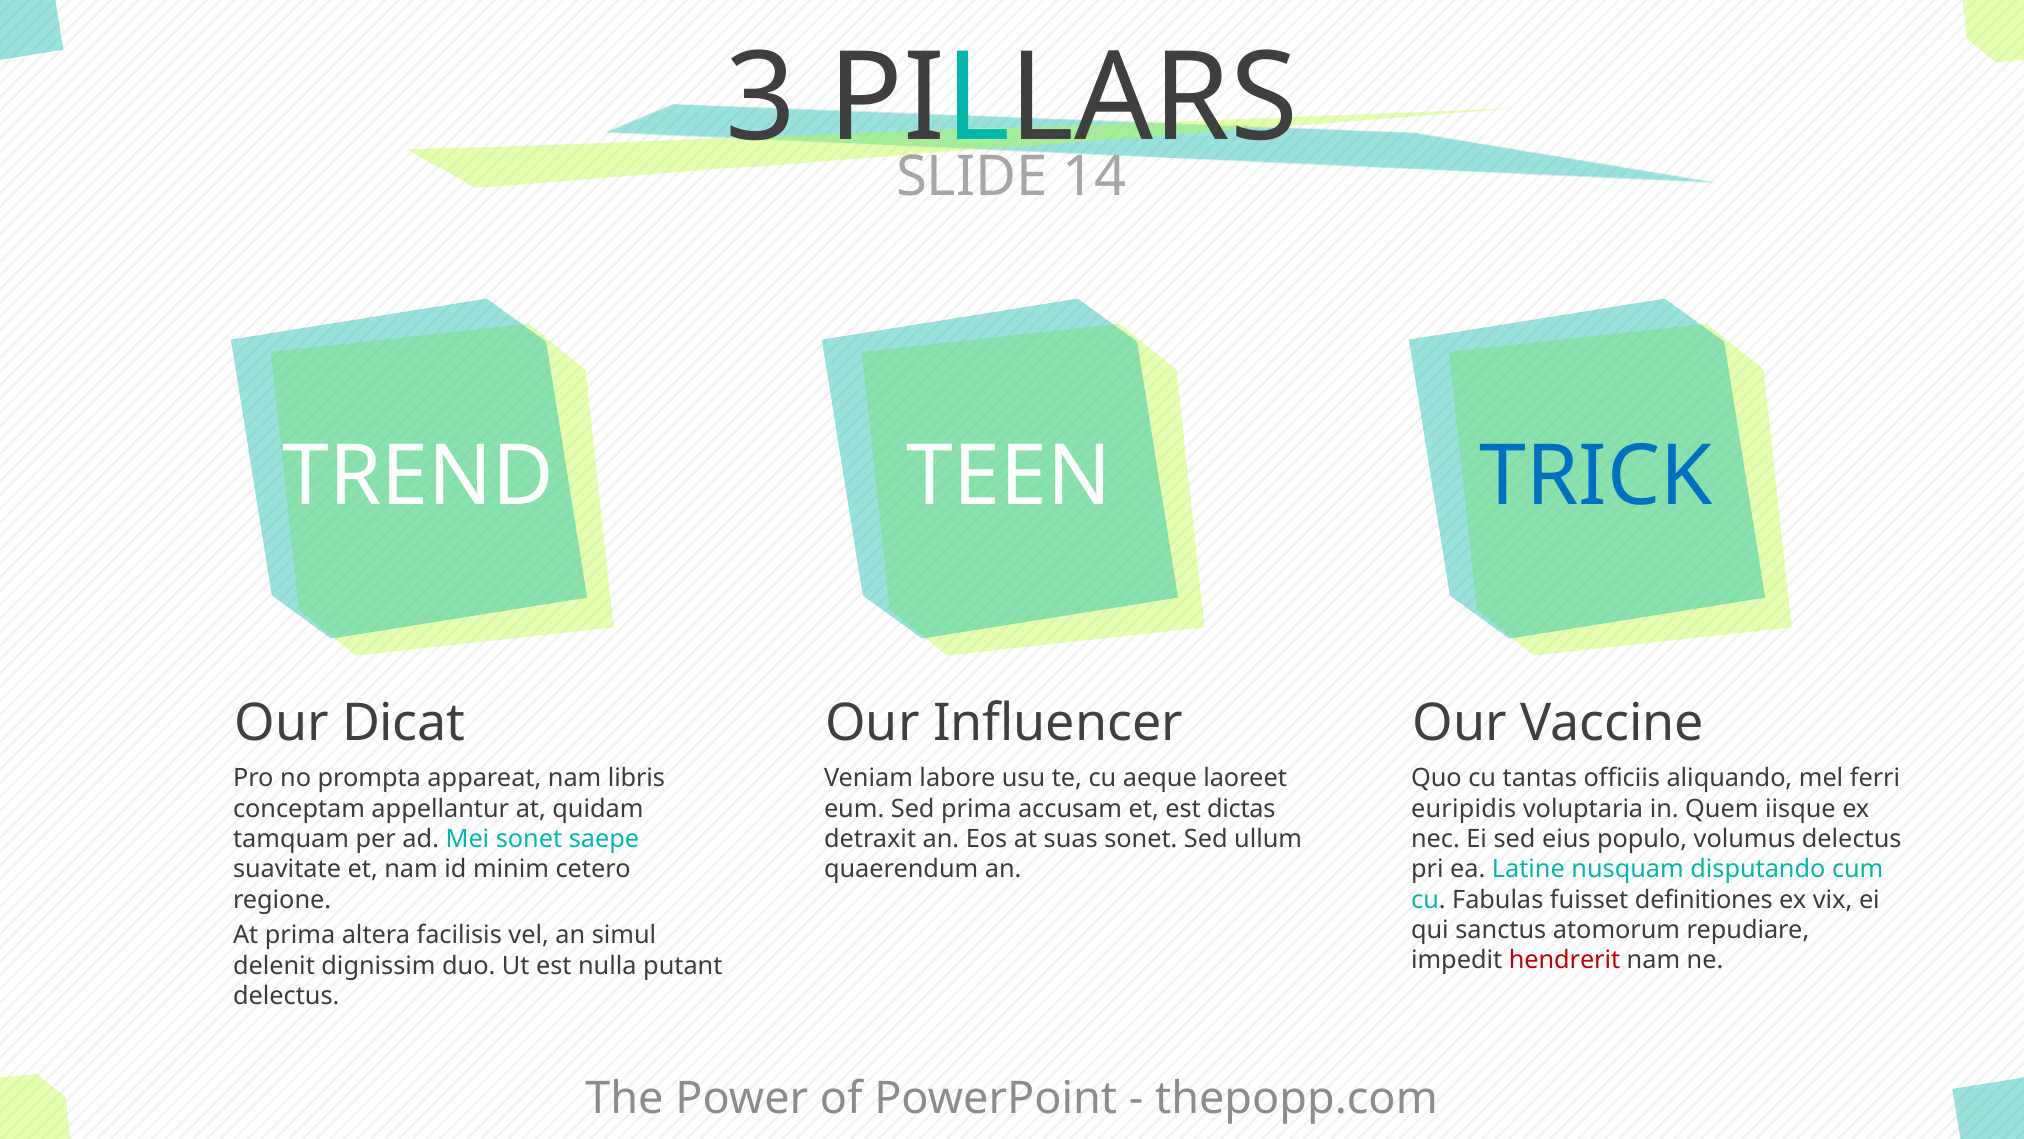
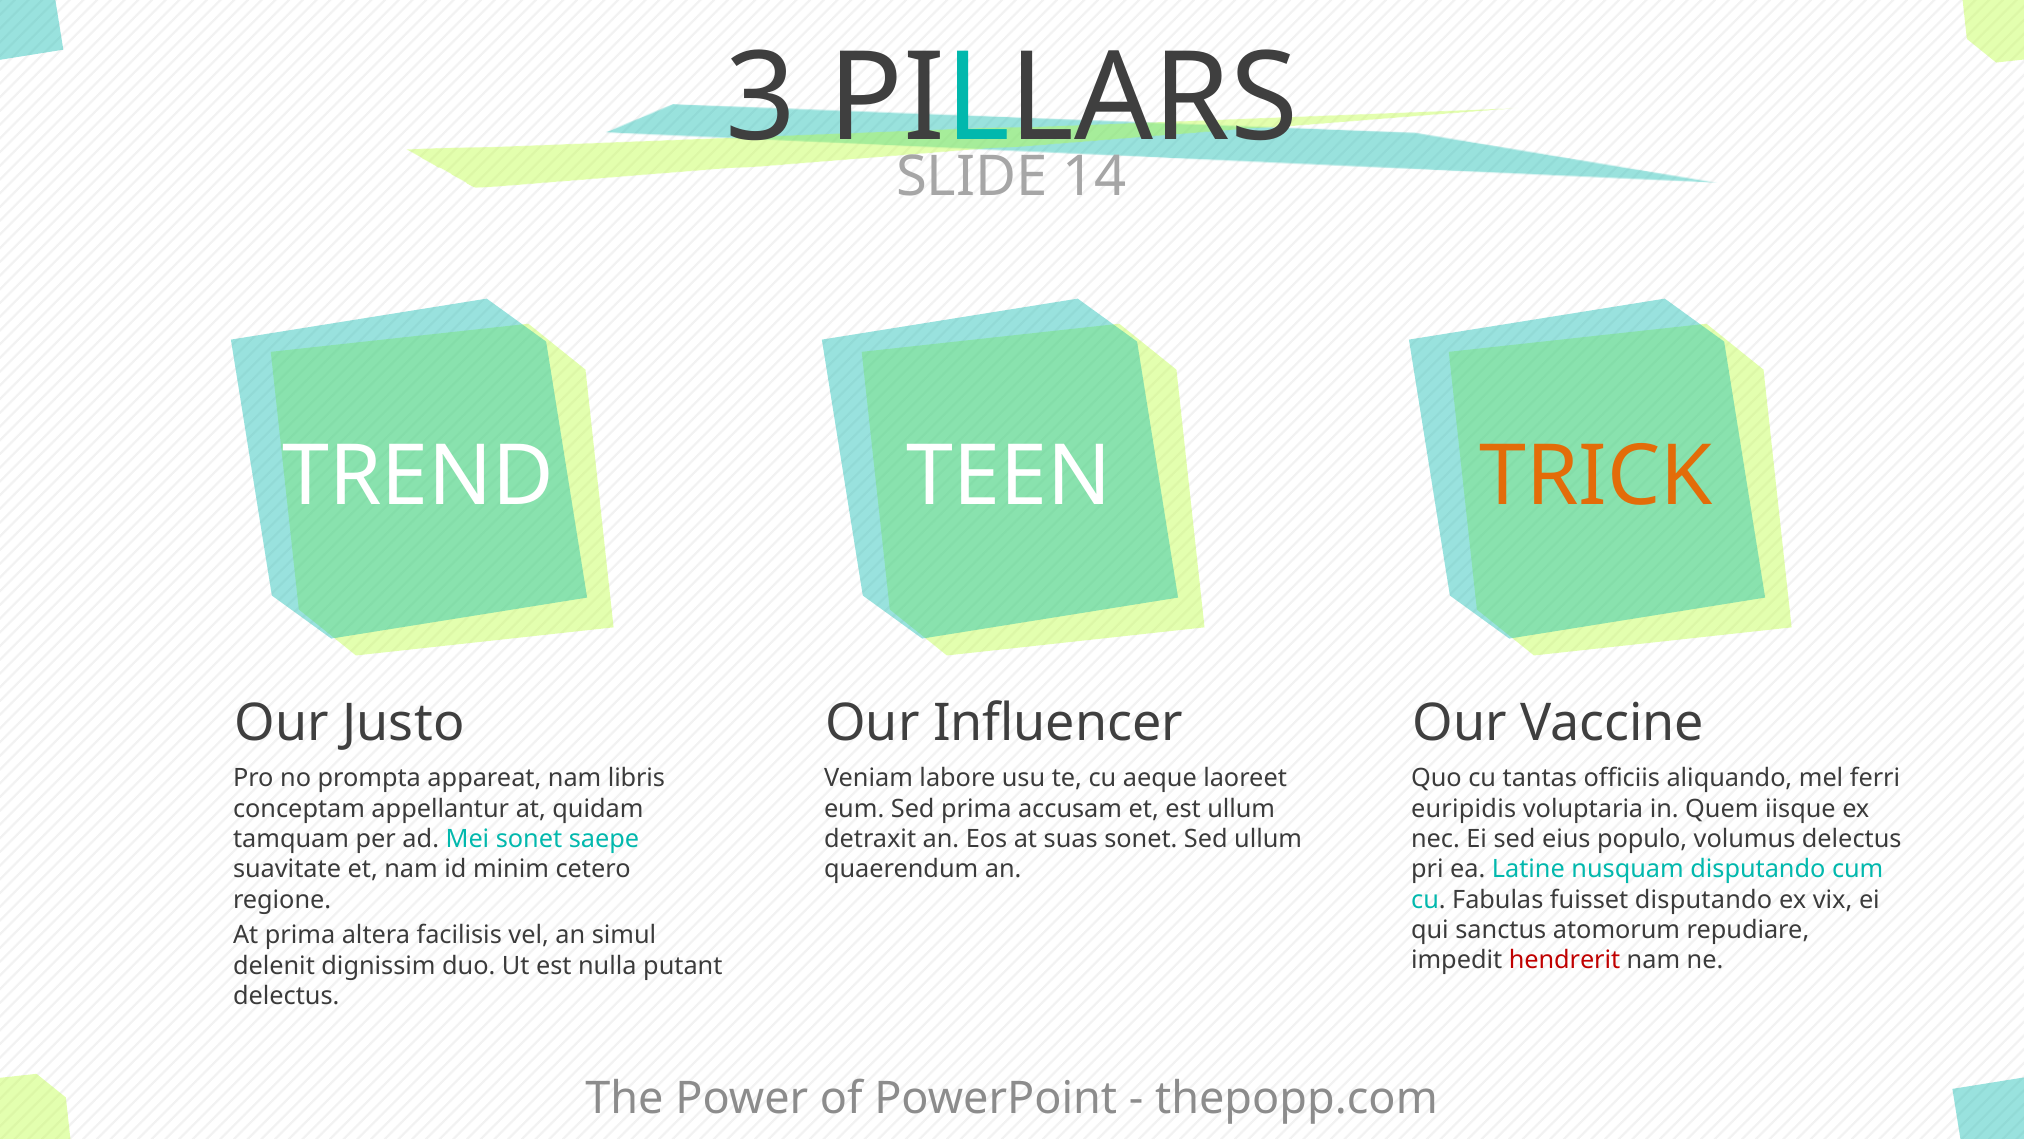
TRICK colour: blue -> orange
Dicat: Dicat -> Justo
est dictas: dictas -> ullum
fuisset definitiones: definitiones -> disputando
